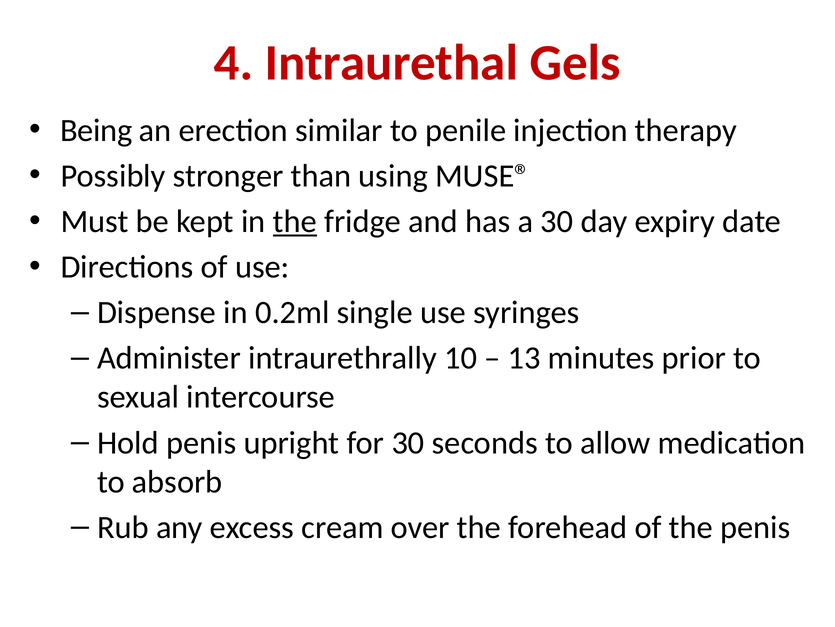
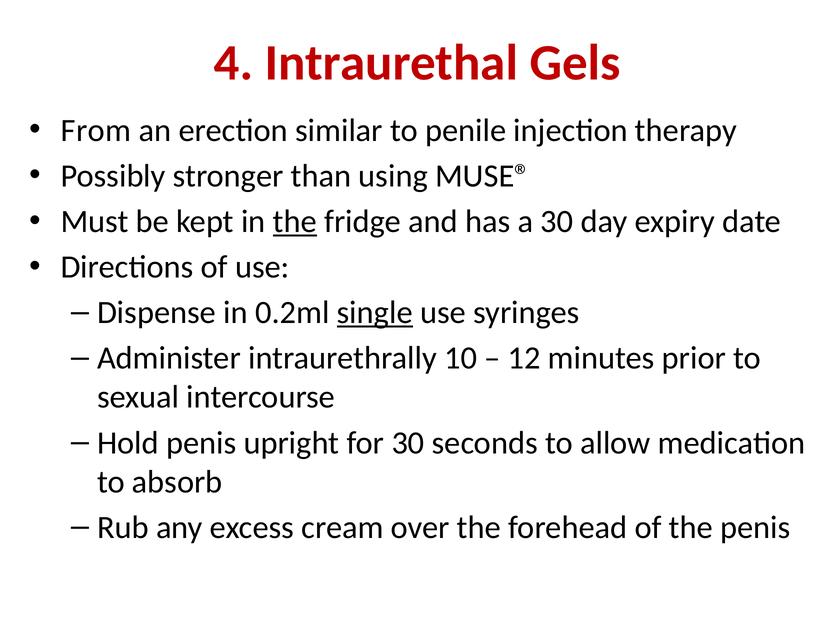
Being: Being -> From
single underline: none -> present
13: 13 -> 12
